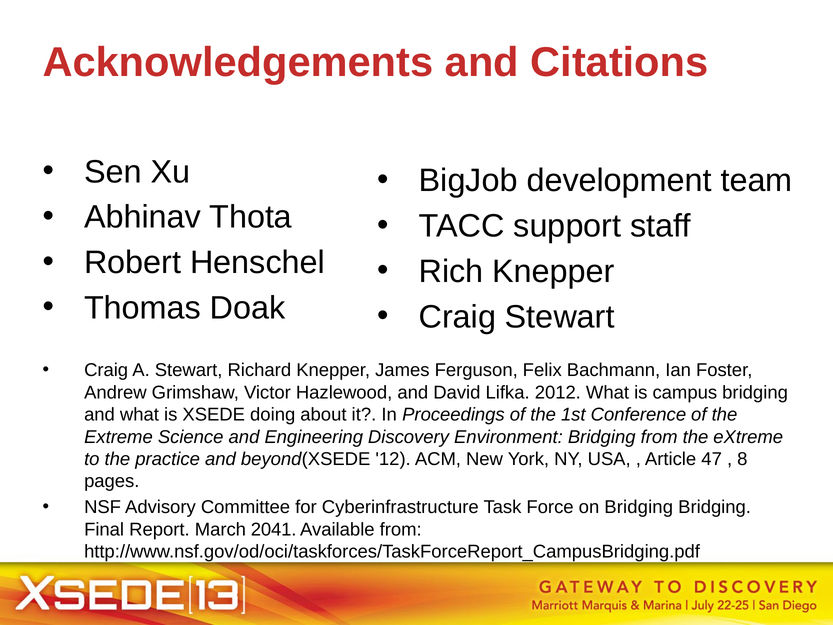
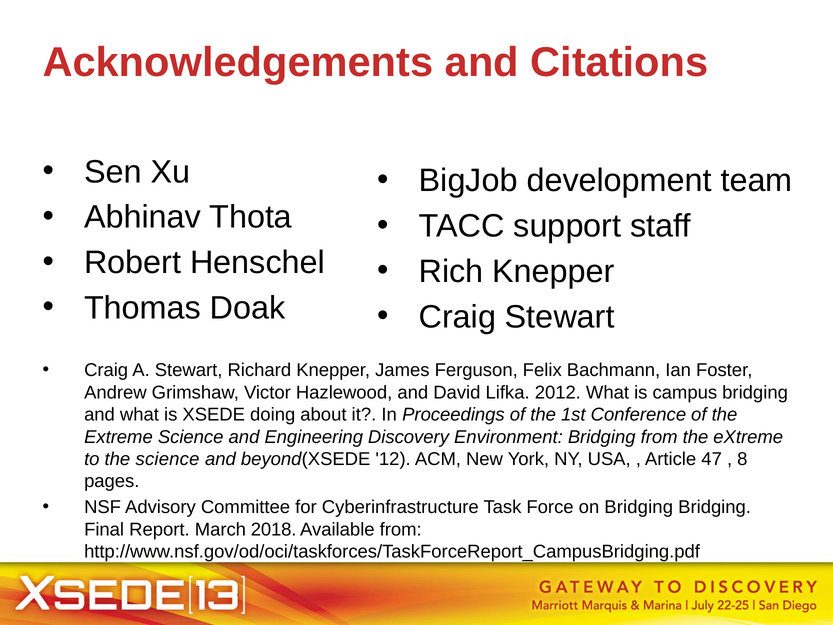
the practice: practice -> science
2041: 2041 -> 2018
